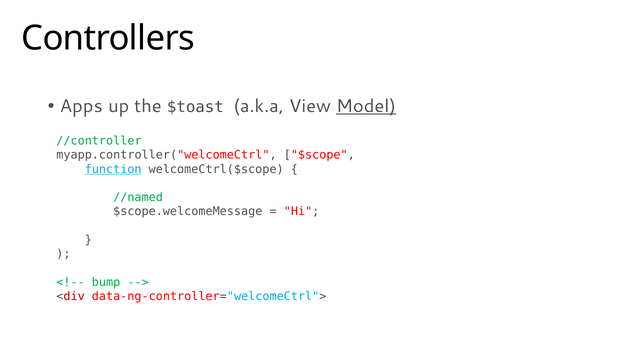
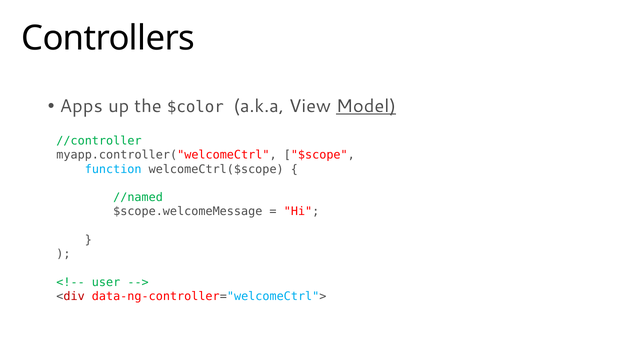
$toast: $toast -> $color
function underline: present -> none
bump: bump -> user
